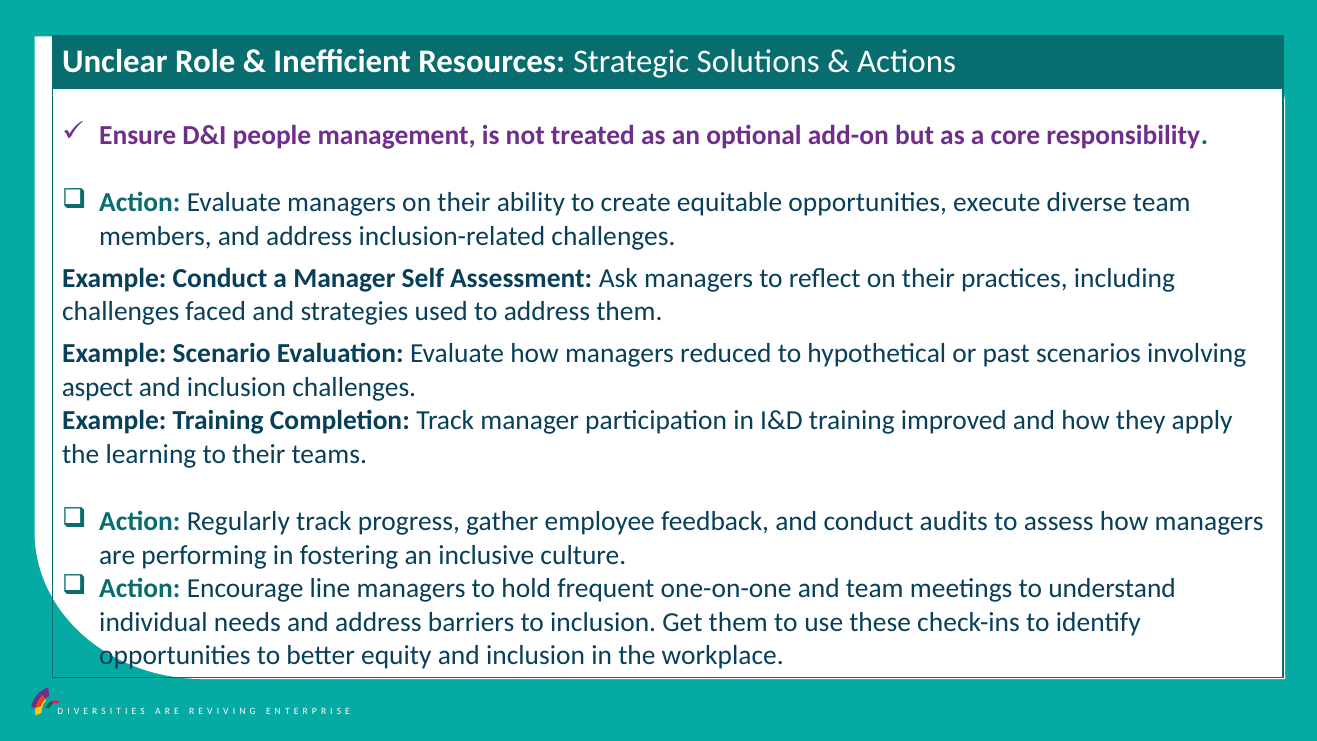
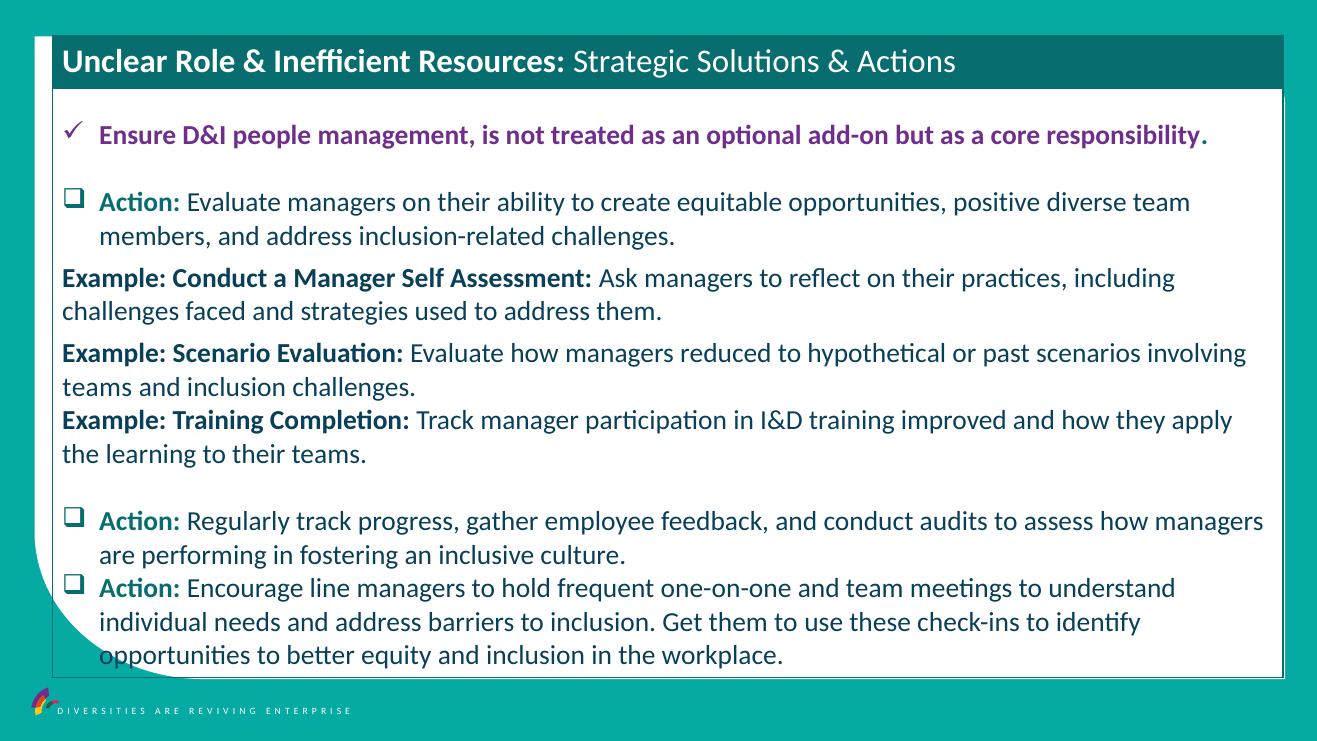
execute: execute -> positive
aspect at (97, 387): aspect -> teams
